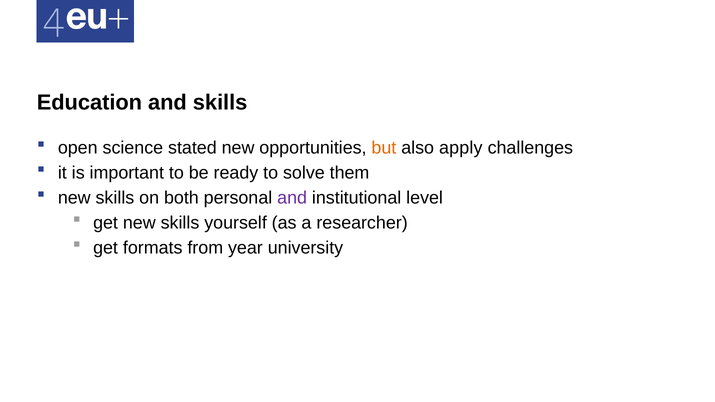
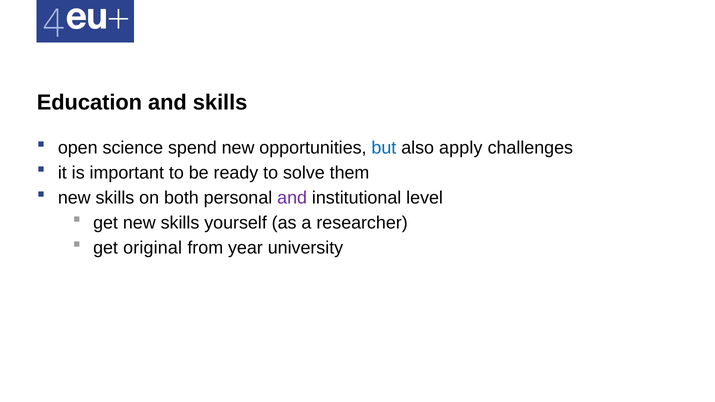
stated: stated -> spend
but colour: orange -> blue
formats: formats -> original
